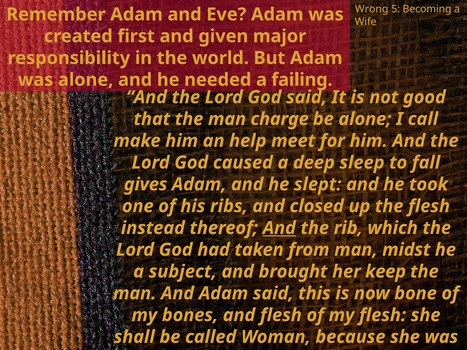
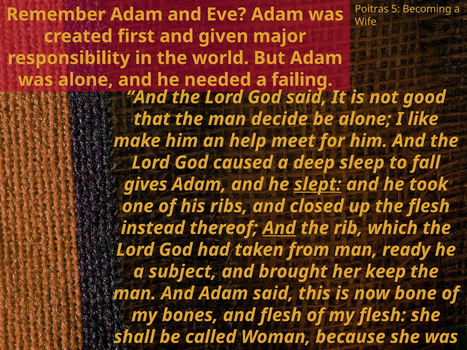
Wrong: Wrong -> Poitras
charge: charge -> decide
call: call -> like
slept underline: none -> present
midst: midst -> ready
